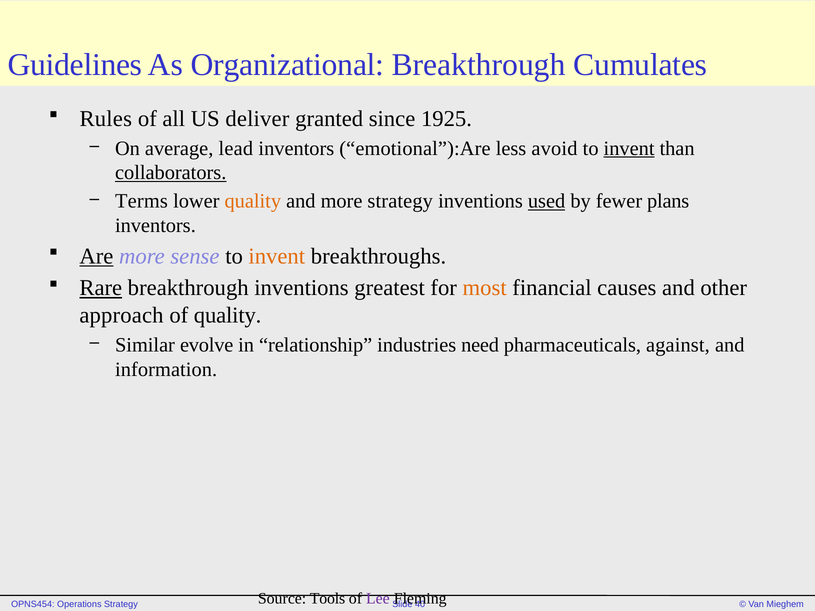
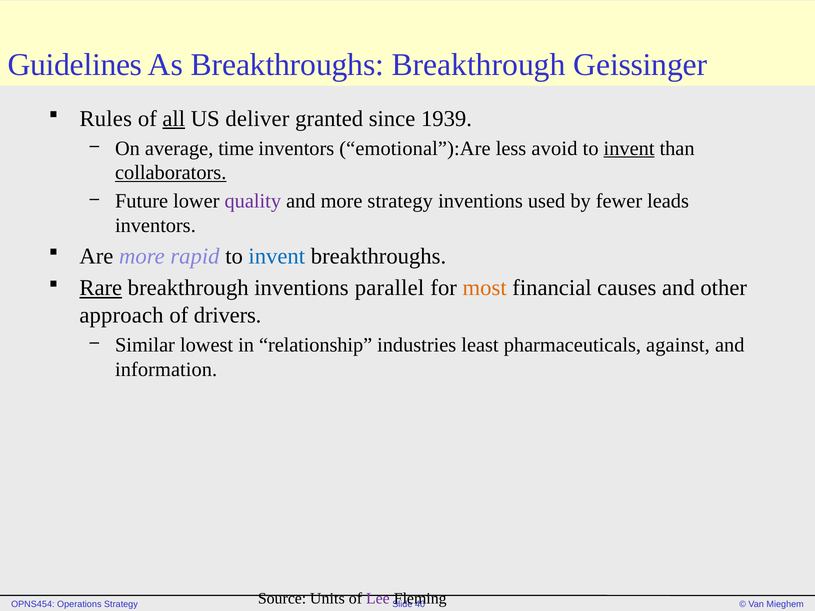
As Organizational: Organizational -> Breakthroughs
Cumulates: Cumulates -> Geissinger
all underline: none -> present
1925: 1925 -> 1939
lead: lead -> time
Terms: Terms -> Future
quality at (253, 201) colour: orange -> purple
used underline: present -> none
plans: plans -> leads
Are underline: present -> none
sense: sense -> rapid
invent at (277, 256) colour: orange -> blue
greatest: greatest -> parallel
of quality: quality -> drivers
evolve: evolve -> lowest
need: need -> least
Tools: Tools -> Units
